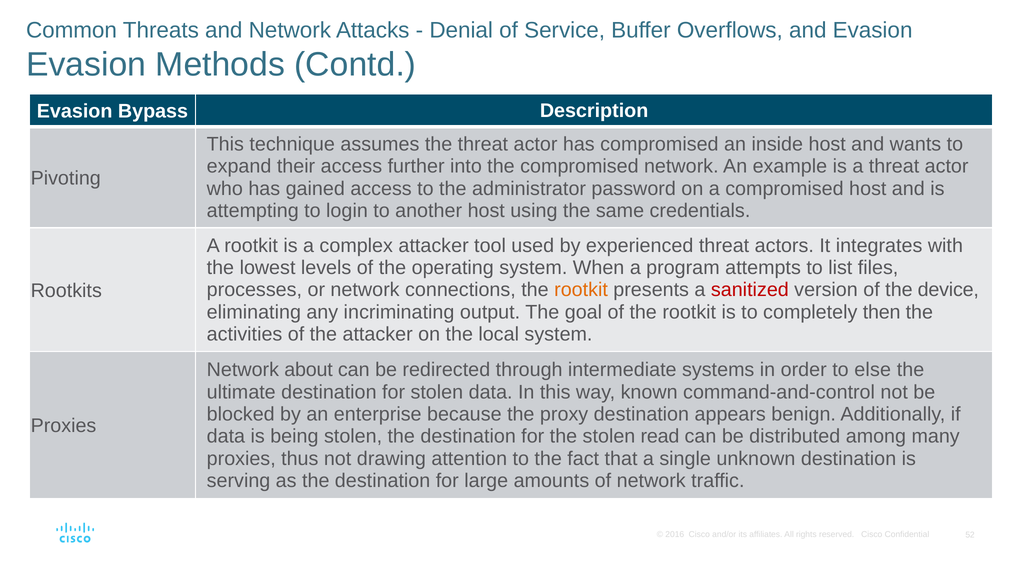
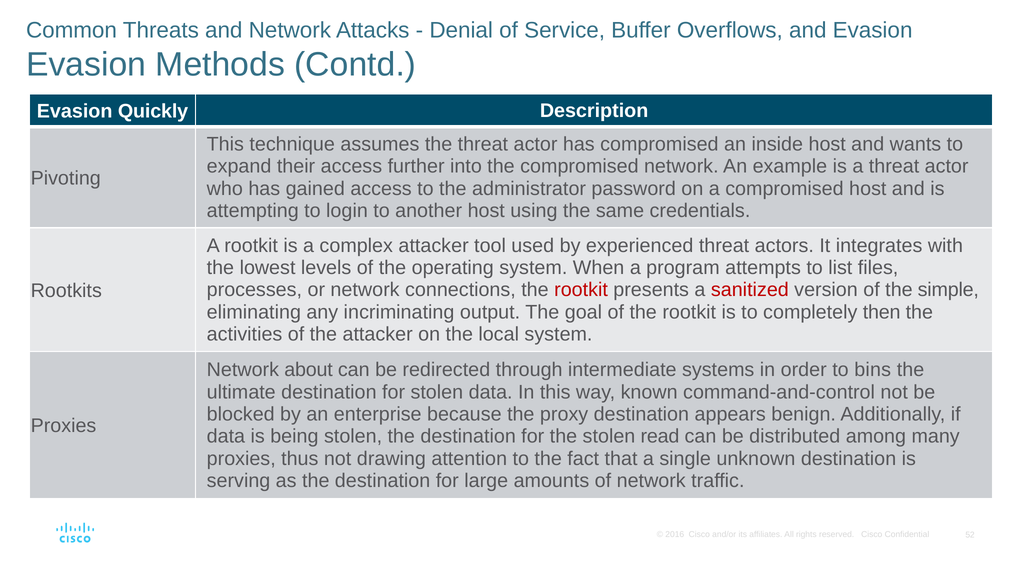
Bypass: Bypass -> Quickly
rootkit at (581, 290) colour: orange -> red
device: device -> simple
else: else -> bins
